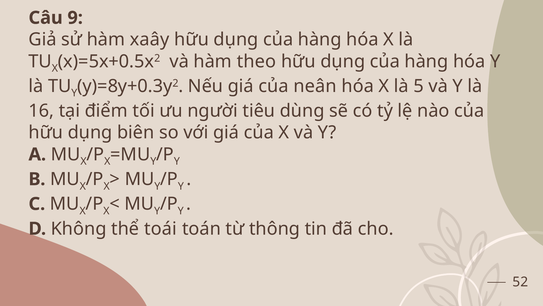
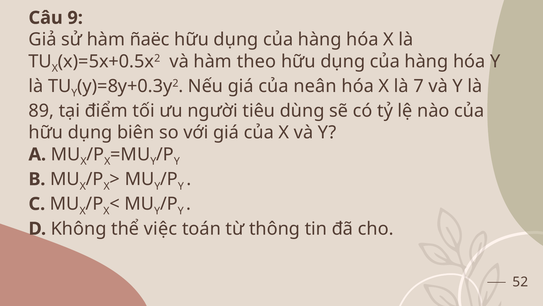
xaây: xaây -> ñaëc
5: 5 -> 7
16: 16 -> 89
toái: toái -> việc
